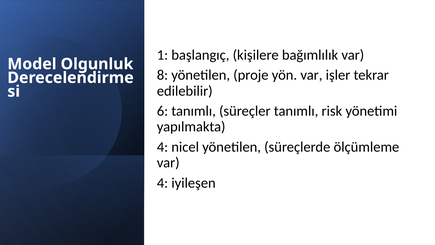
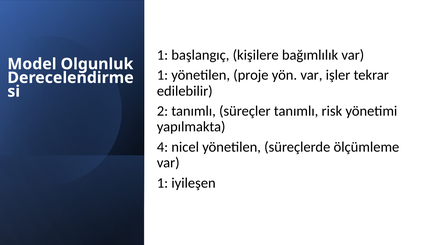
8 at (162, 75): 8 -> 1
6: 6 -> 2
4 at (162, 183): 4 -> 1
